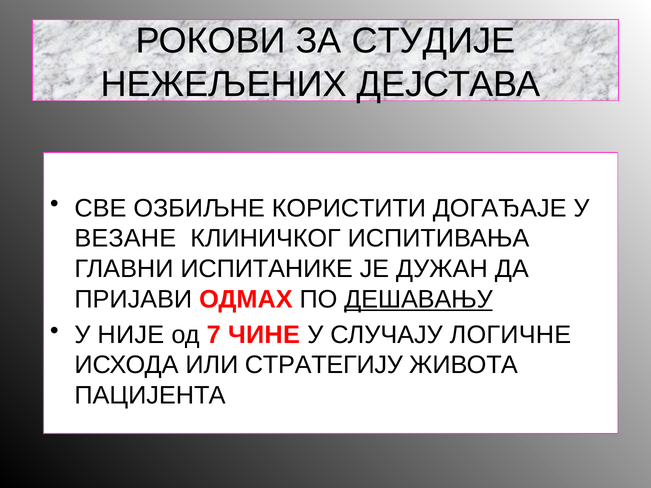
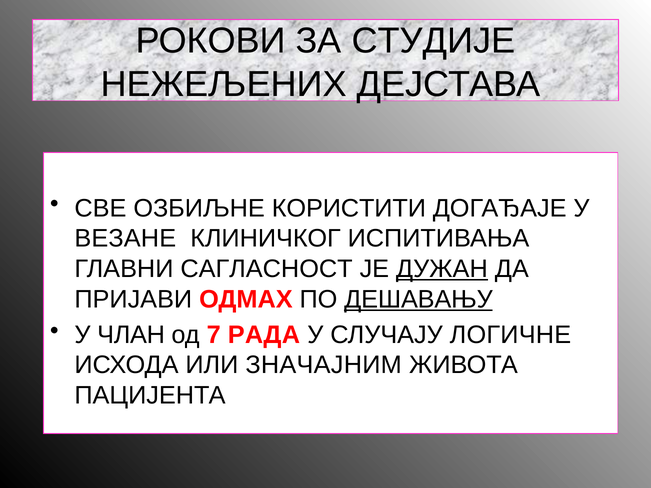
ИСПИТАНИКЕ: ИСПИТАНИКЕ -> САГЛАСНОСТ
ДУЖАН underline: none -> present
НИЈЕ: НИЈЕ -> ЧЛАН
ЧИНЕ: ЧИНЕ -> РАДА
СТРАТЕГИЈУ: СТРАТЕГИЈУ -> ЗНАЧАЈНИМ
